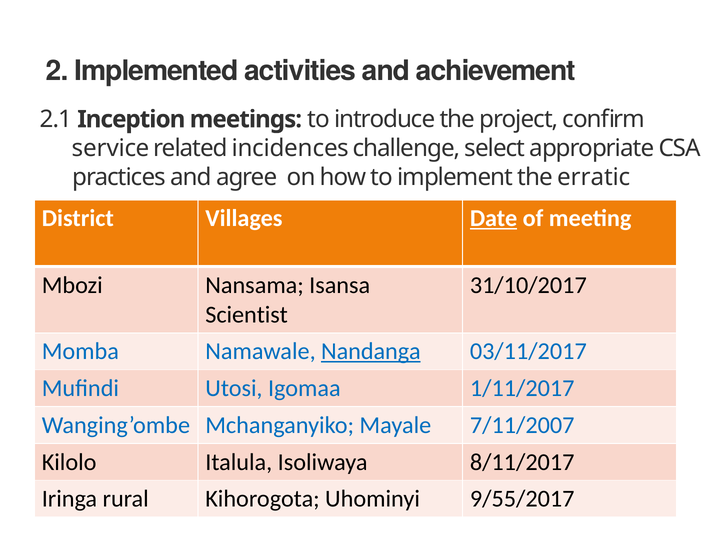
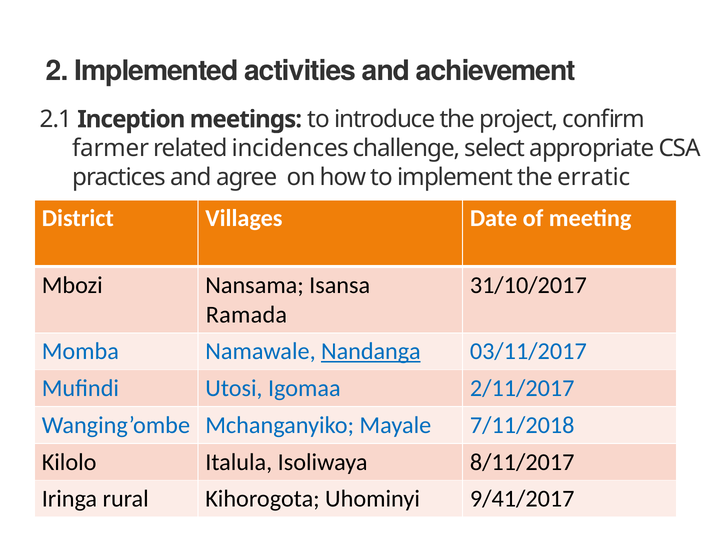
service: service -> farmer
Date underline: present -> none
Scientist: Scientist -> Ramada
1/11/2017: 1/11/2017 -> 2/11/2017
7/11/2007: 7/11/2007 -> 7/11/2018
9/55/2017: 9/55/2017 -> 9/41/2017
